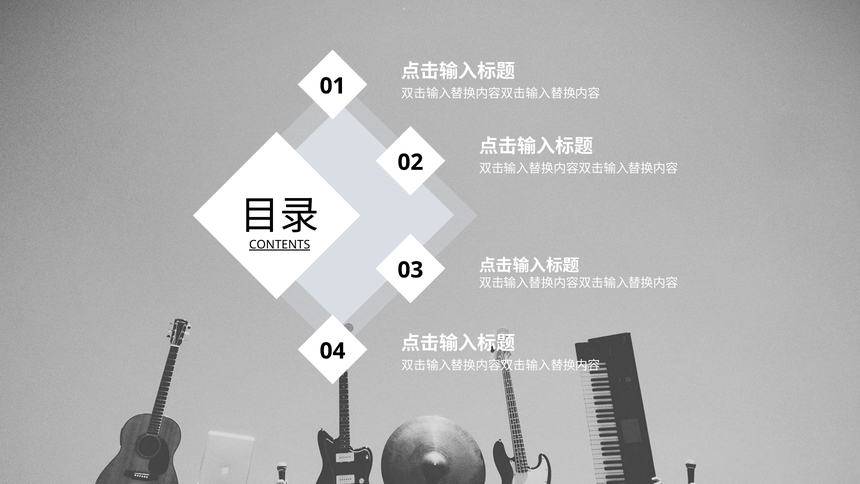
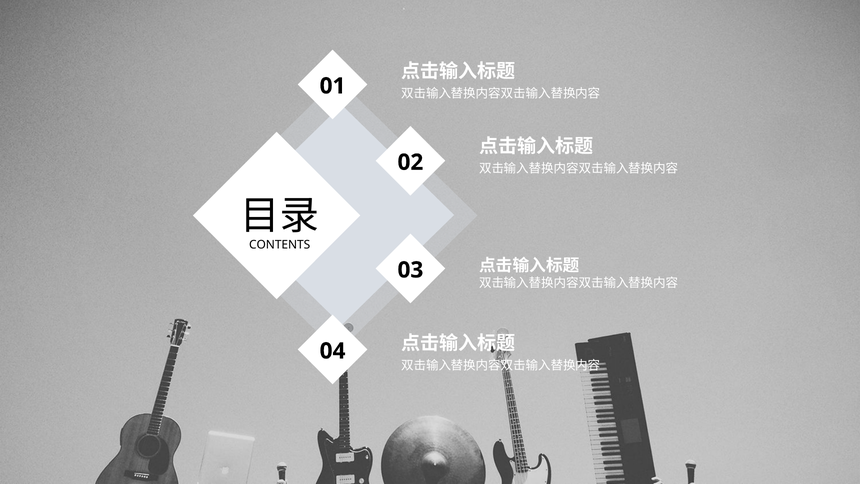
CONTENTS underline: present -> none
